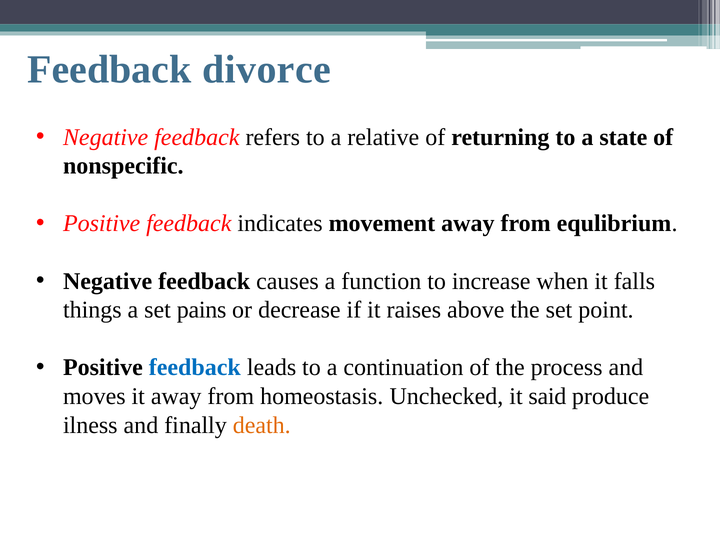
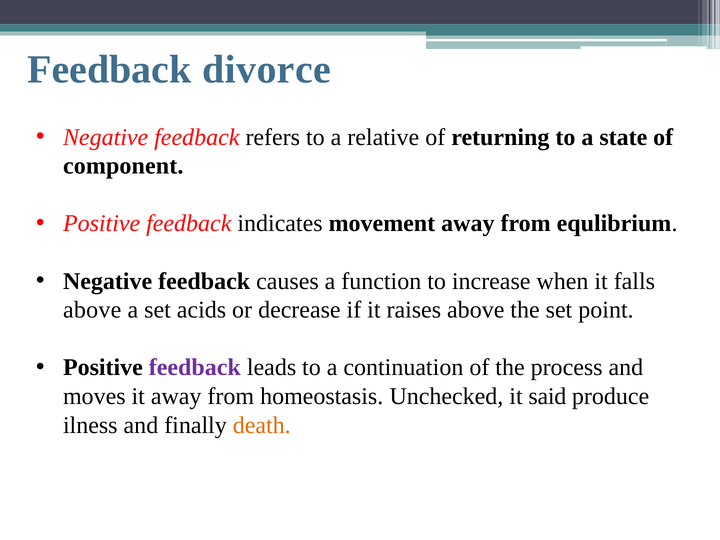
nonspecific: nonspecific -> component
things at (92, 310): things -> above
pains: pains -> acids
feedback at (195, 368) colour: blue -> purple
